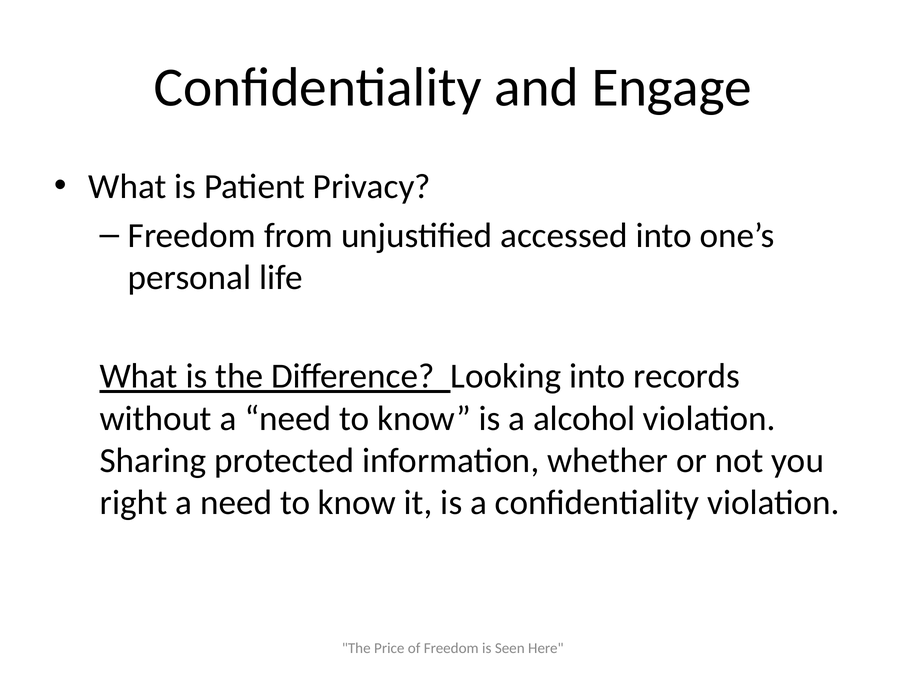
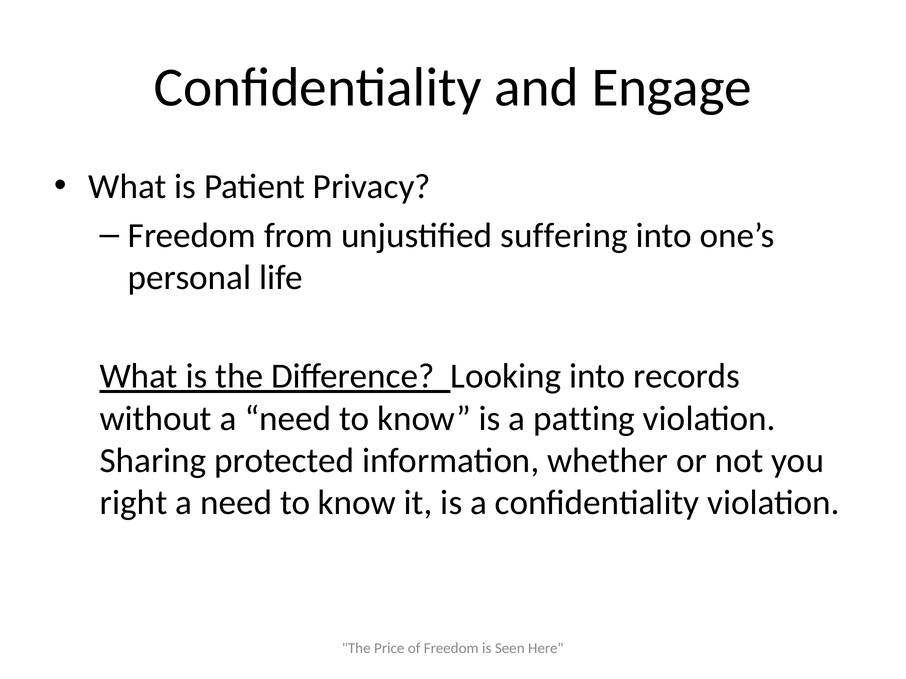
accessed: accessed -> suffering
alcohol: alcohol -> patting
